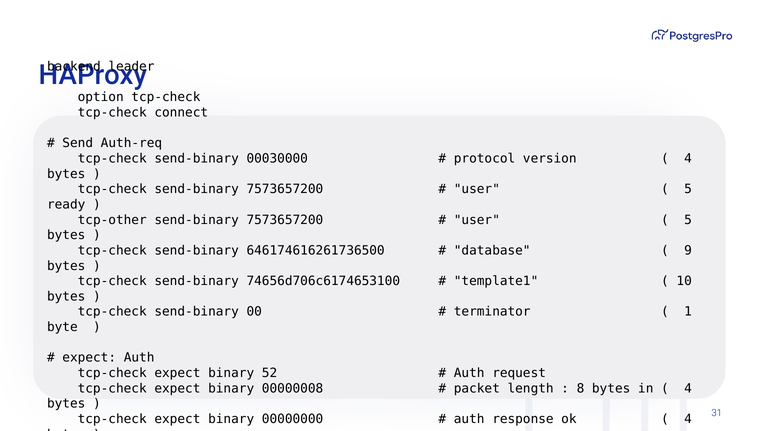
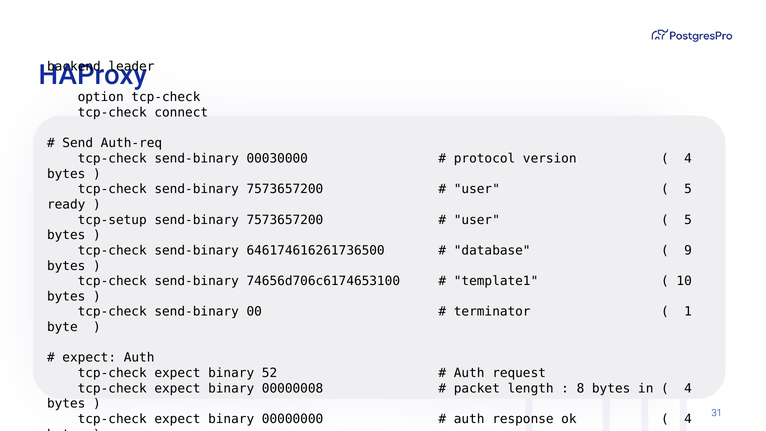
tcp-other: tcp-other -> tcp-setup
